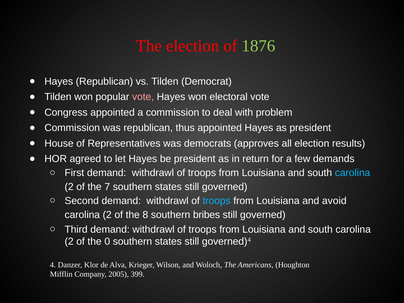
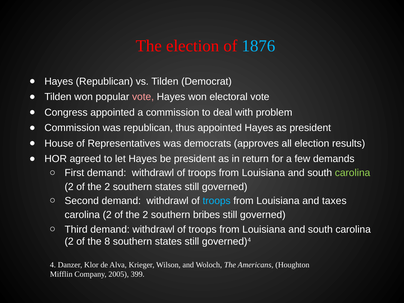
1876 colour: light green -> light blue
carolina at (353, 173) colour: light blue -> light green
7 at (107, 187): 7 -> 2
avoid: avoid -> taxes
8 at (145, 215): 8 -> 2
0: 0 -> 8
